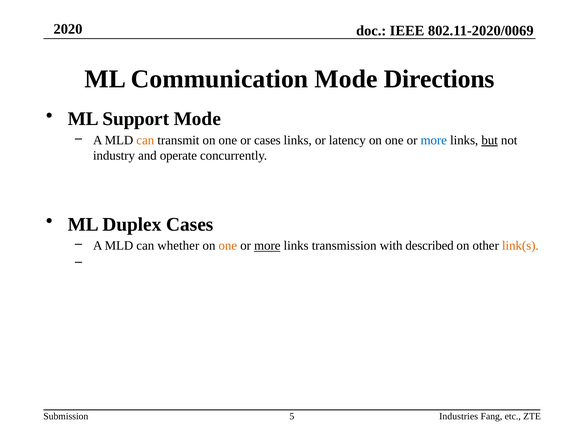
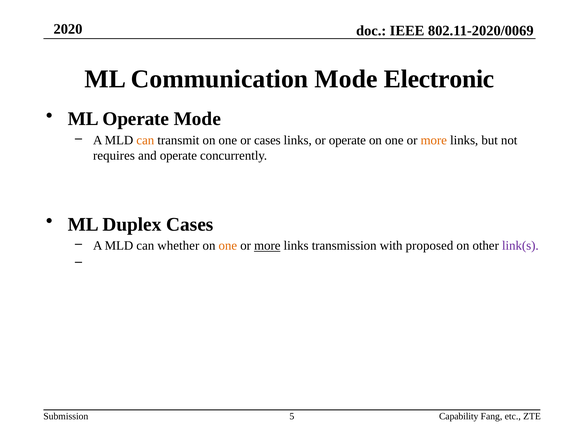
Directions: Directions -> Electronic
ML Support: Support -> Operate
or latency: latency -> operate
more at (434, 140) colour: blue -> orange
but underline: present -> none
industry: industry -> requires
described: described -> proposed
link(s colour: orange -> purple
Industries: Industries -> Capability
